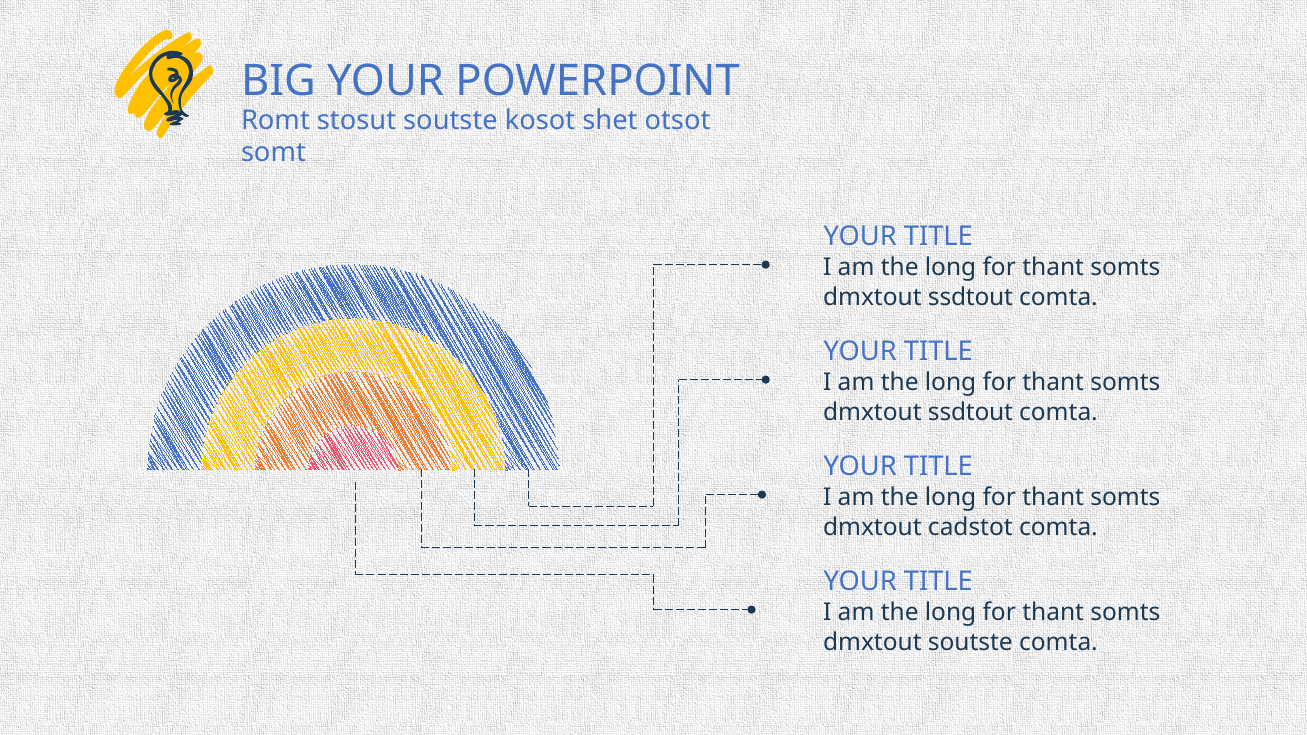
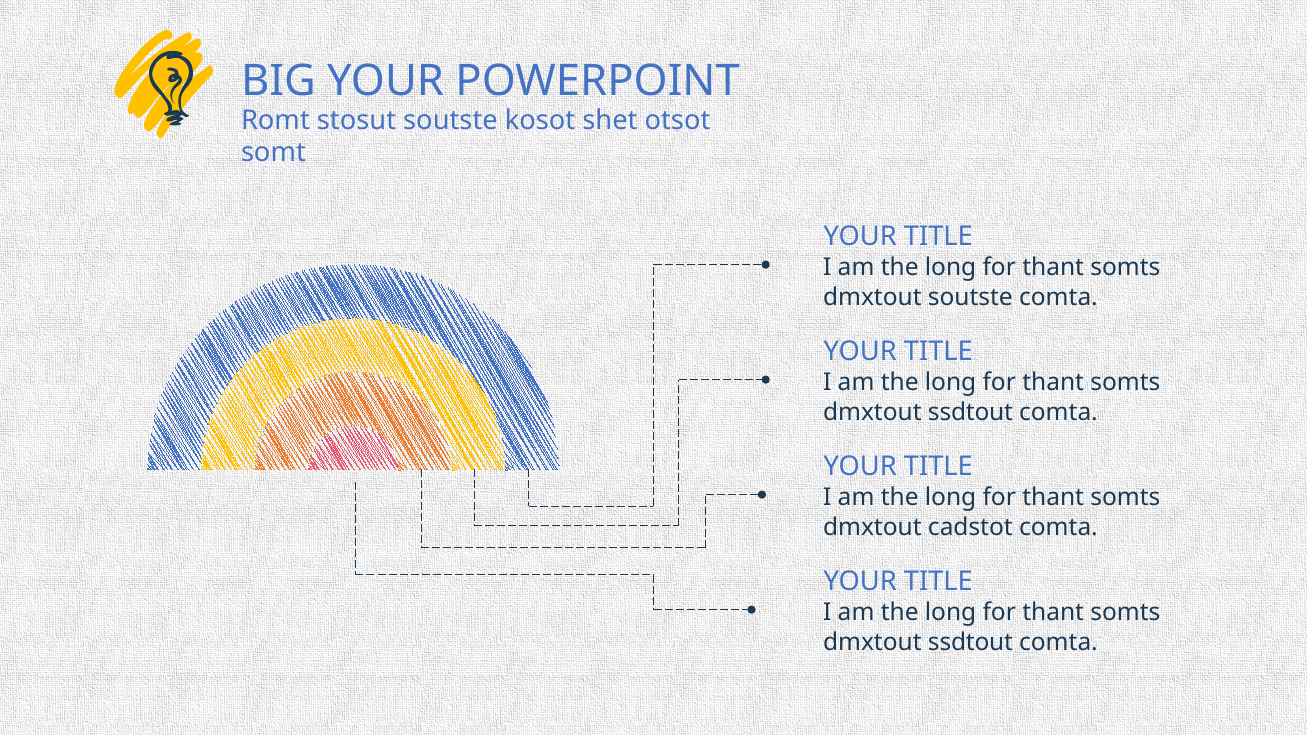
ssdtout at (970, 297): ssdtout -> soutste
soutste at (970, 642): soutste -> ssdtout
